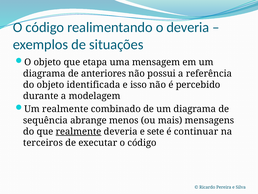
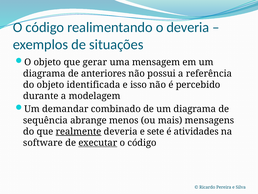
etapa: etapa -> gerar
Um realmente: realmente -> demandar
continuar: continuar -> atividades
terceiros: terceiros -> software
executar underline: none -> present
